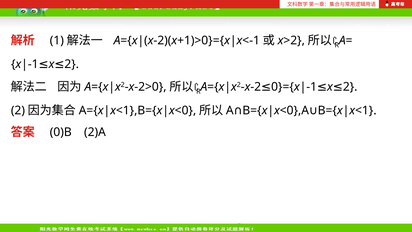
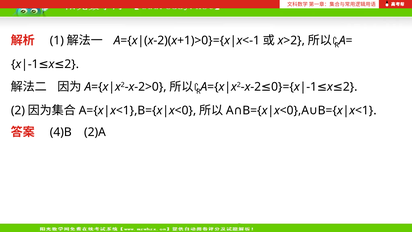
0)B: 0)B -> 4)B
